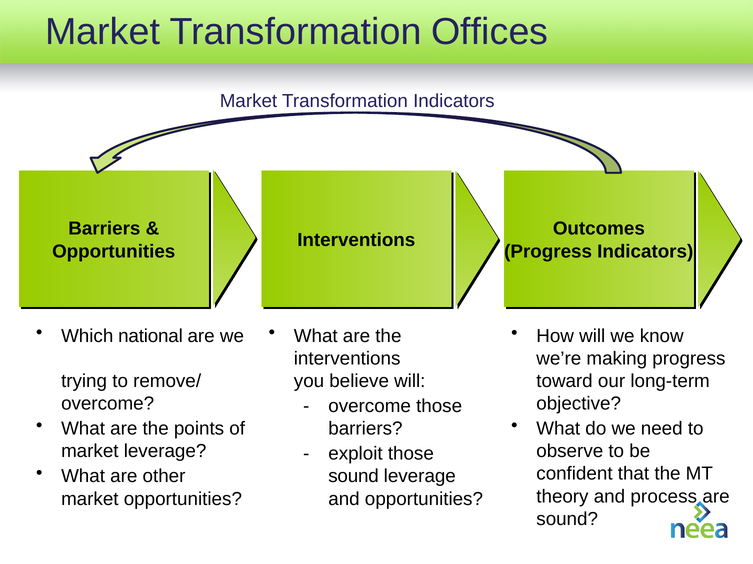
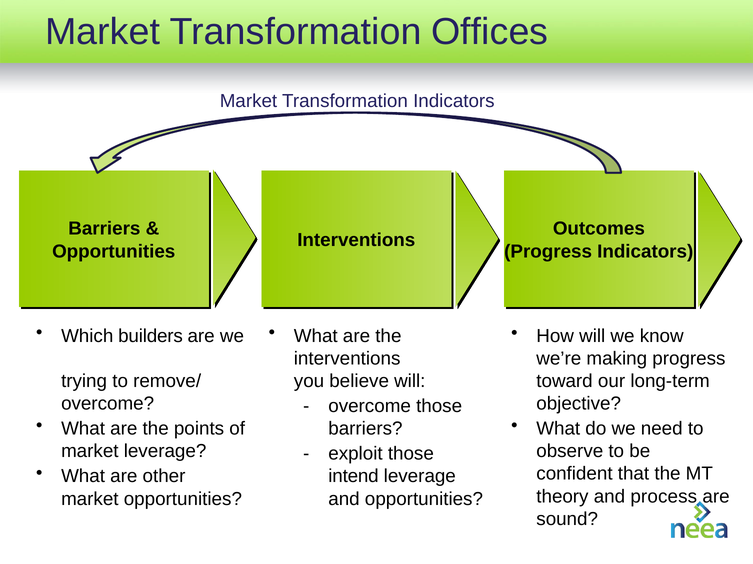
national: national -> builders
sound at (354, 477): sound -> intend
